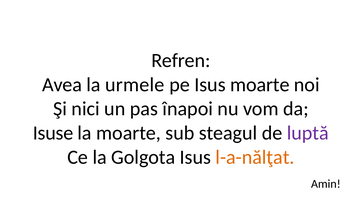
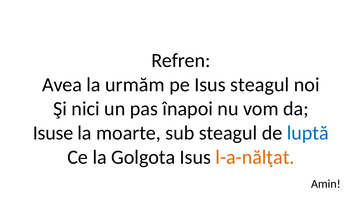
urmele: urmele -> urmăm
Isus moarte: moarte -> steagul
luptă colour: purple -> blue
